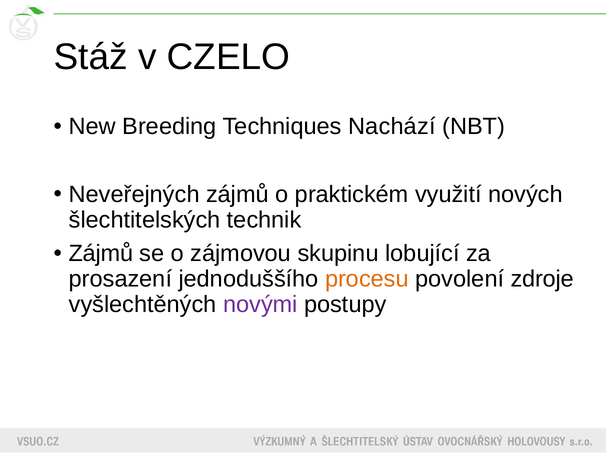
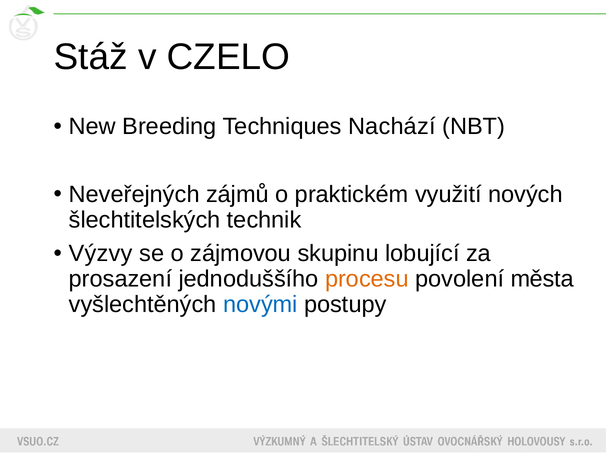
Zájmů at (101, 254): Zájmů -> Výzvy
zdroje: zdroje -> města
novými colour: purple -> blue
